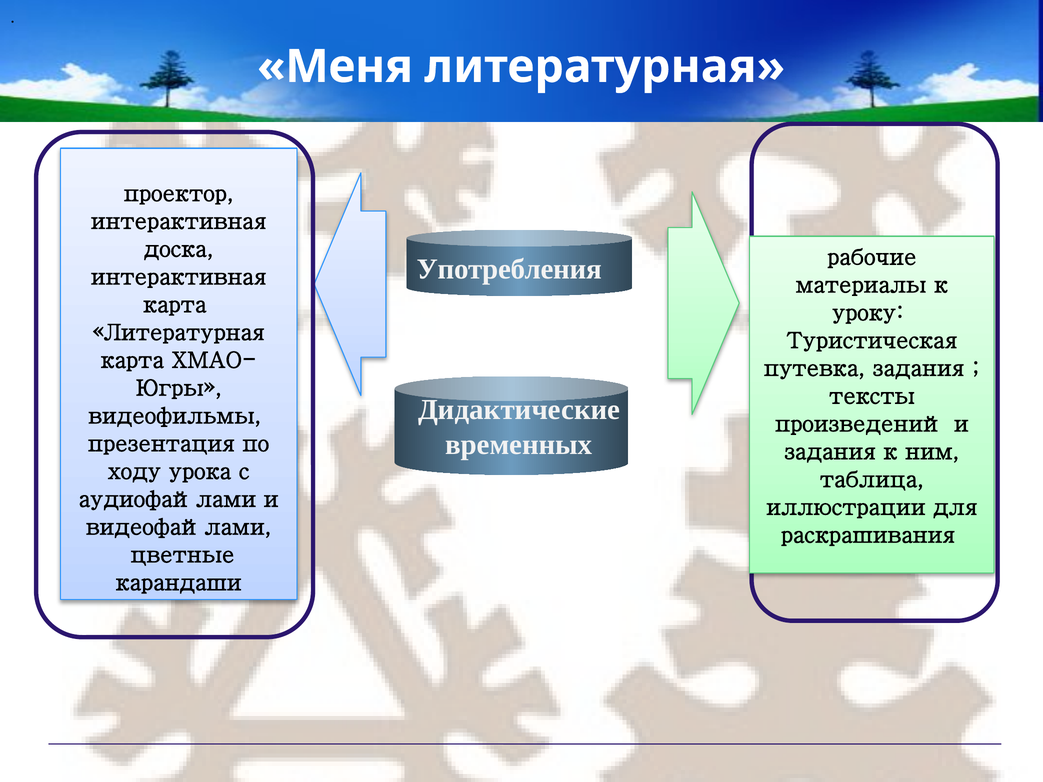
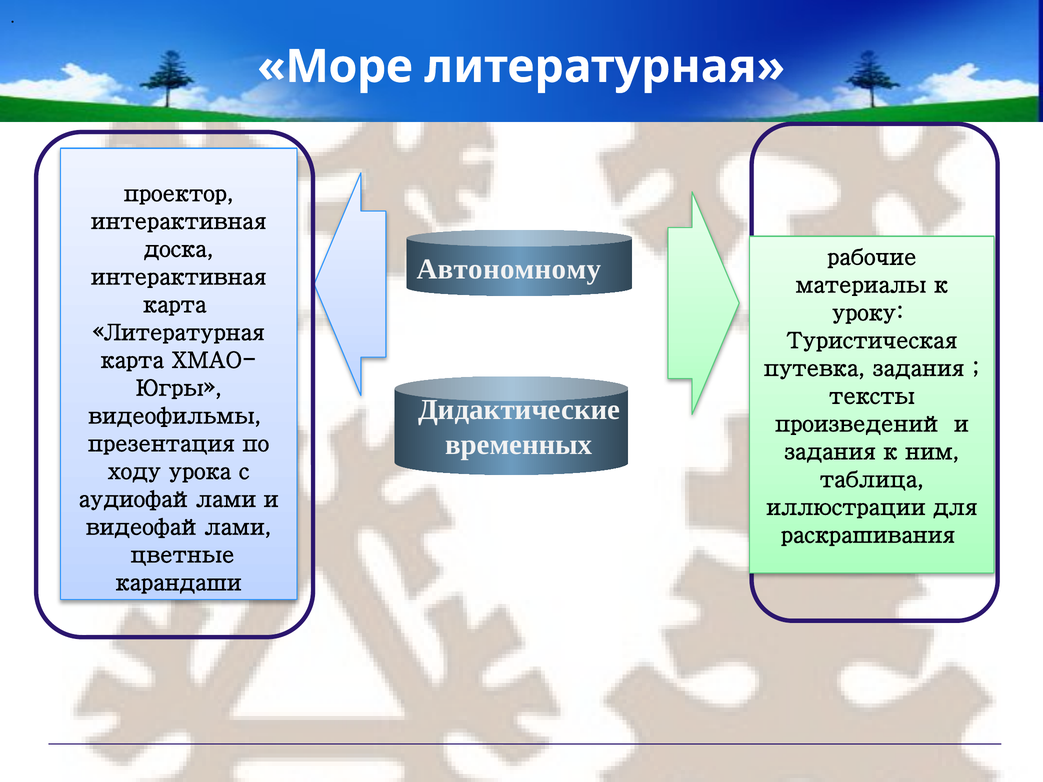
Меня: Меня -> Море
Употребления: Употребления -> Автономному
